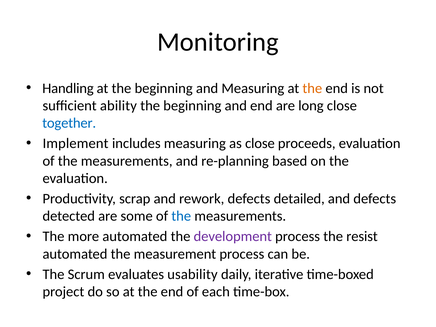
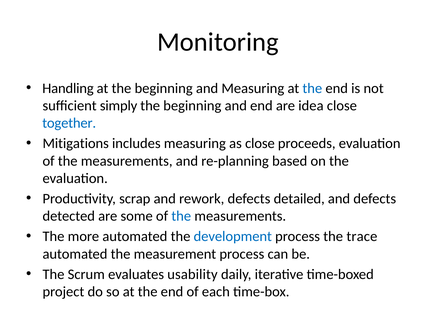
the at (312, 88) colour: orange -> blue
ability: ability -> simply
long: long -> idea
Implement: Implement -> Mitigations
development colour: purple -> blue
resist: resist -> trace
